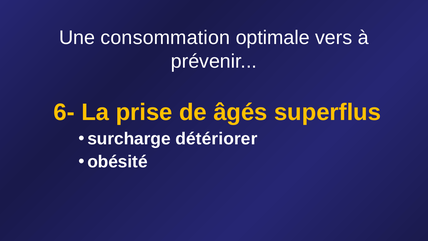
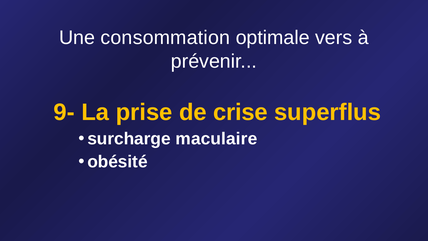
6-: 6- -> 9-
âgés: âgés -> crise
détériorer: détériorer -> maculaire
